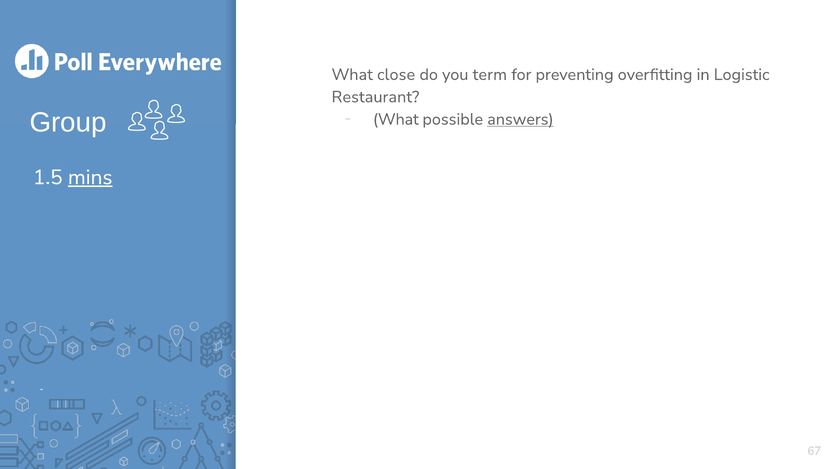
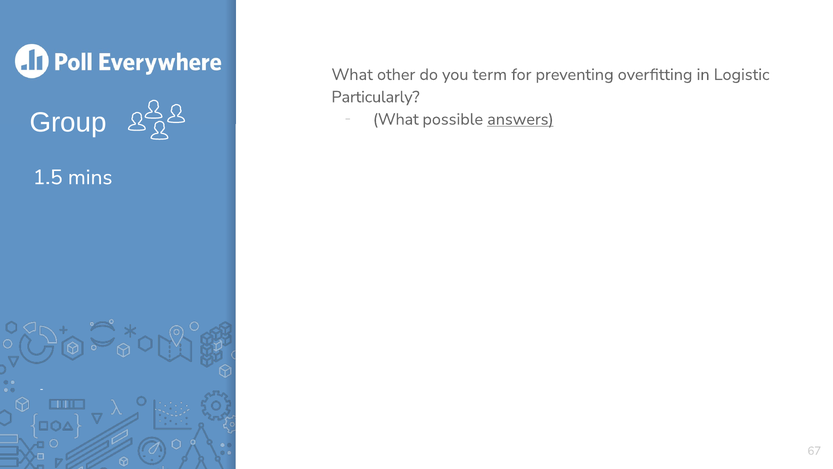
close: close -> other
Restaurant: Restaurant -> Particularly
mins underline: present -> none
